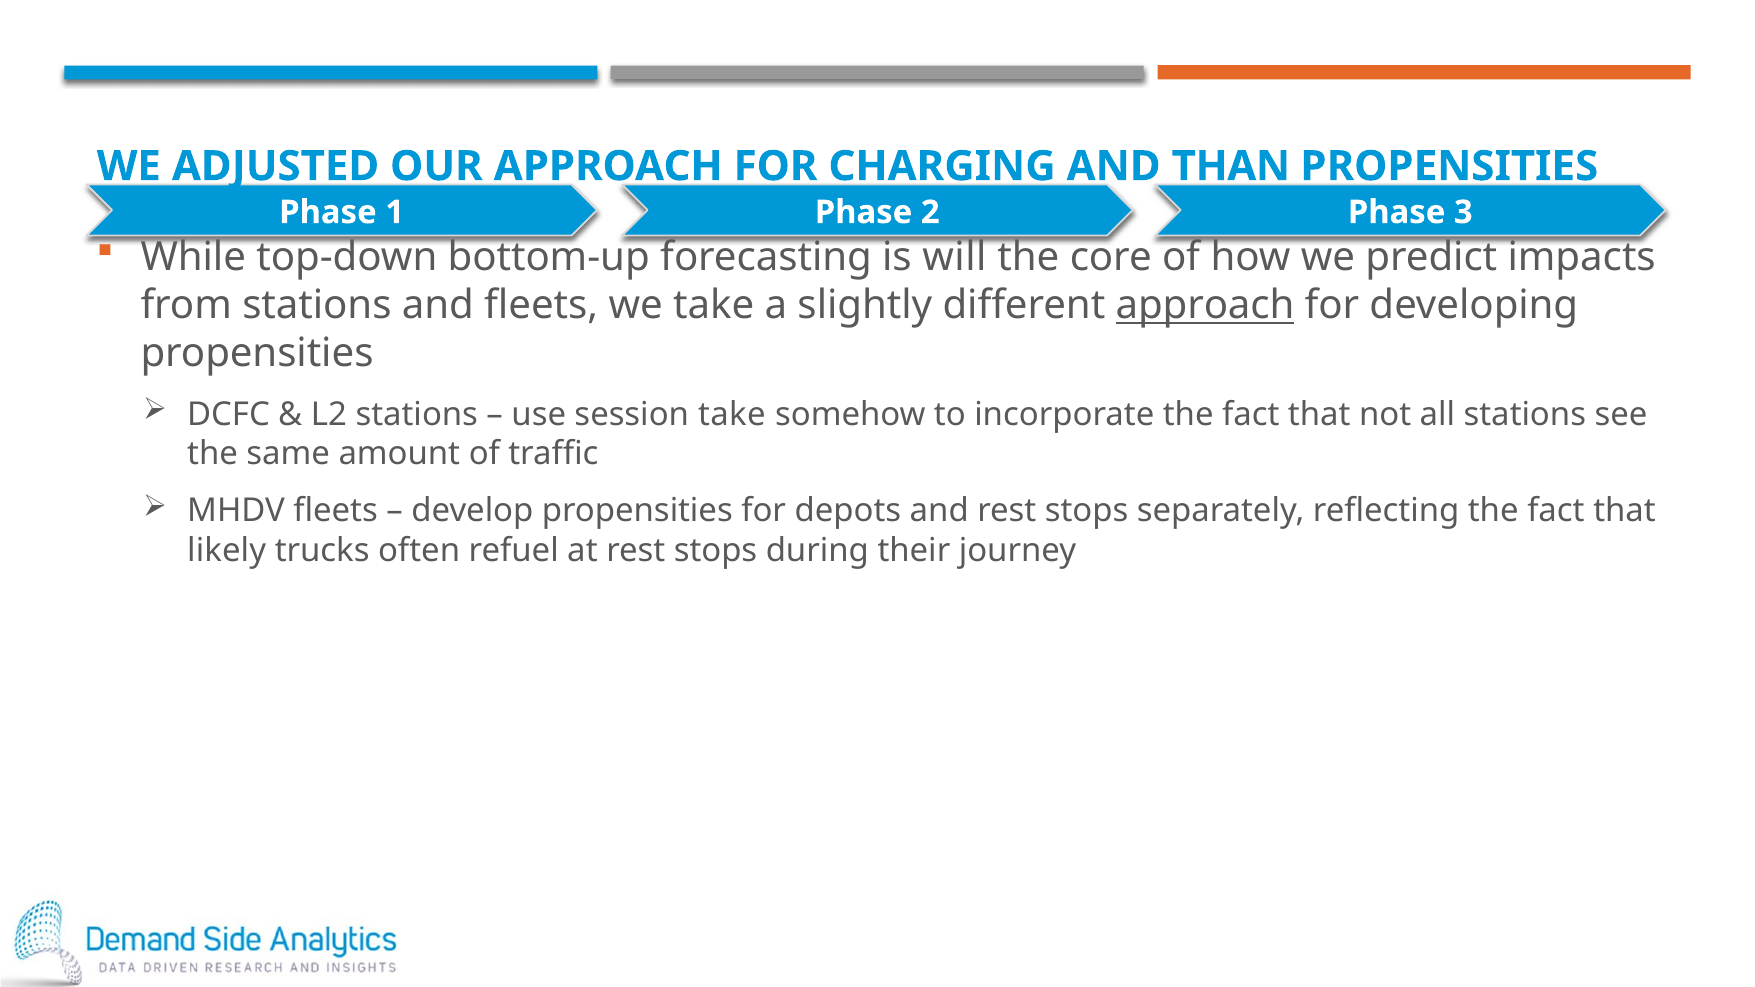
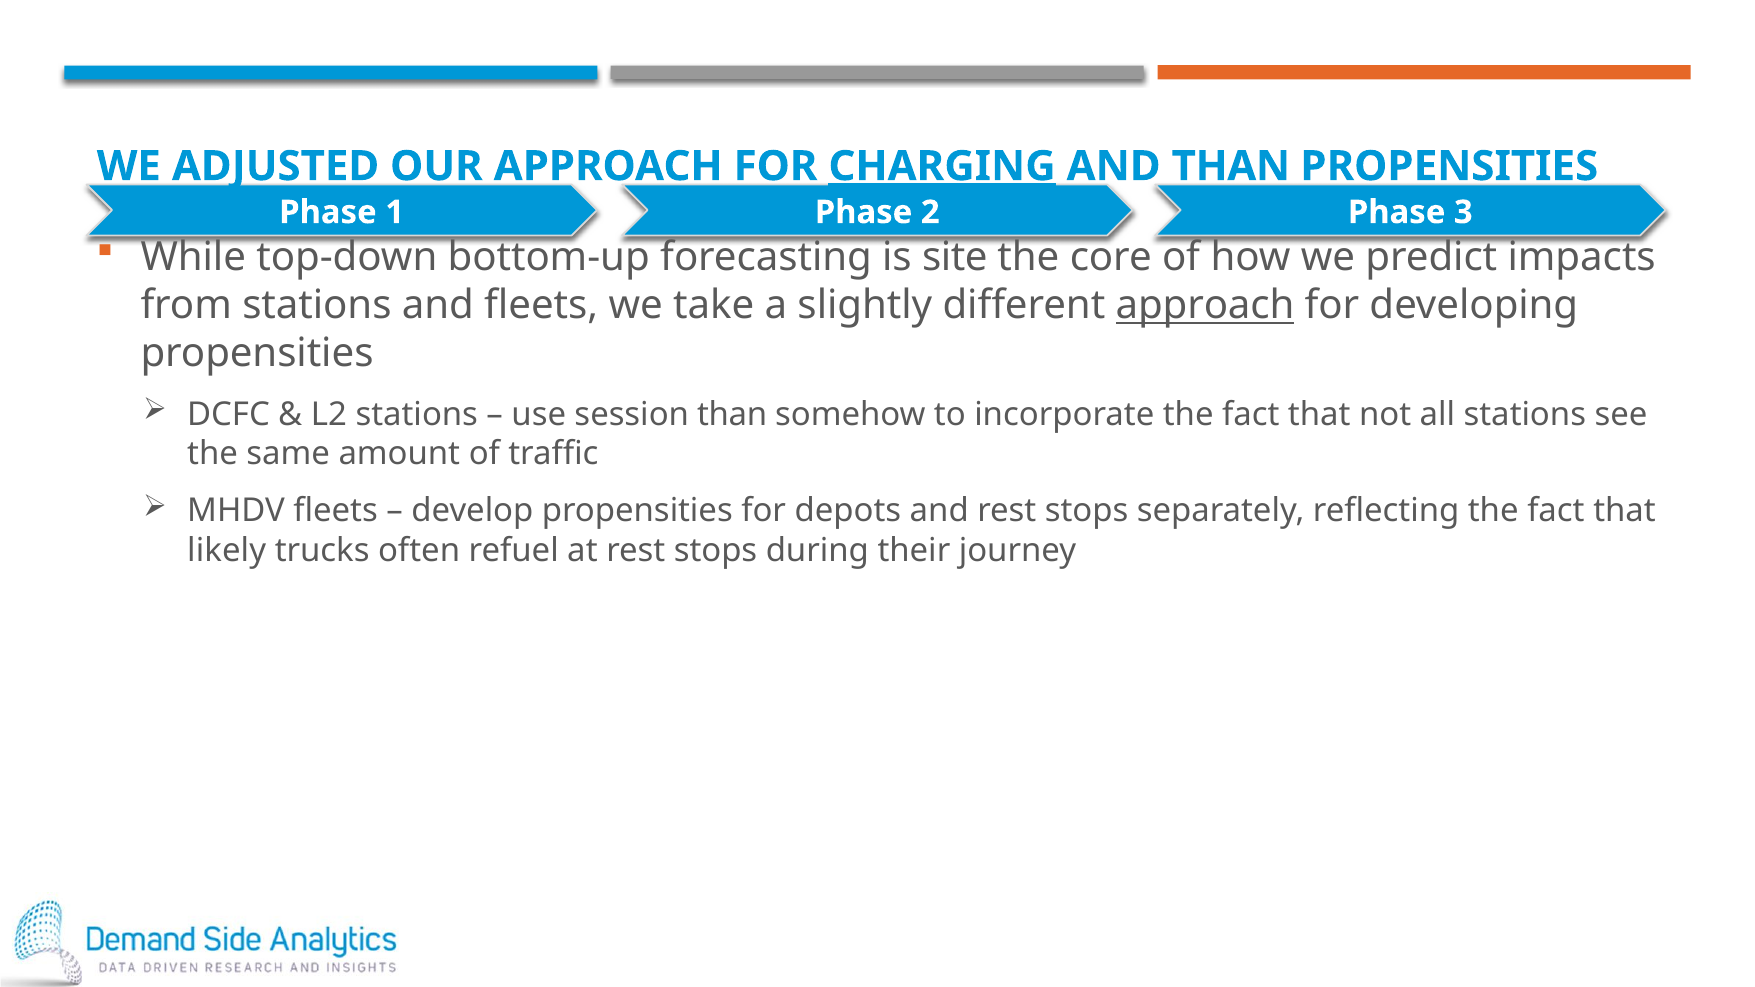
CHARGING underline: none -> present
will: will -> site
session take: take -> than
